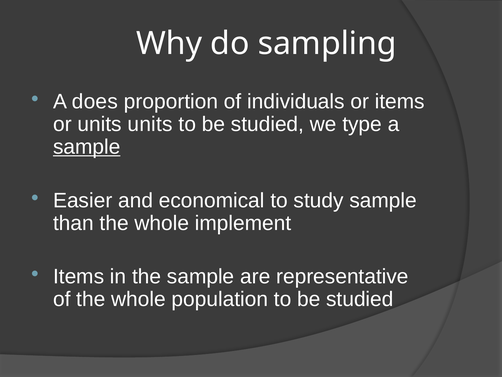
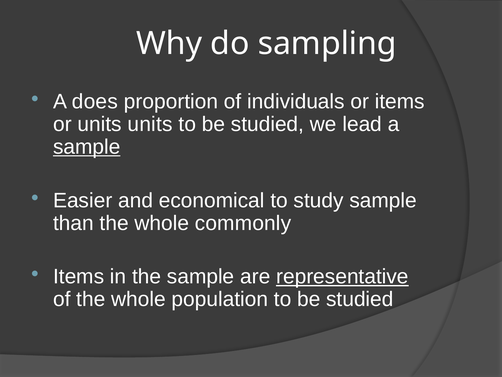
type: type -> lead
implement: implement -> commonly
representative underline: none -> present
